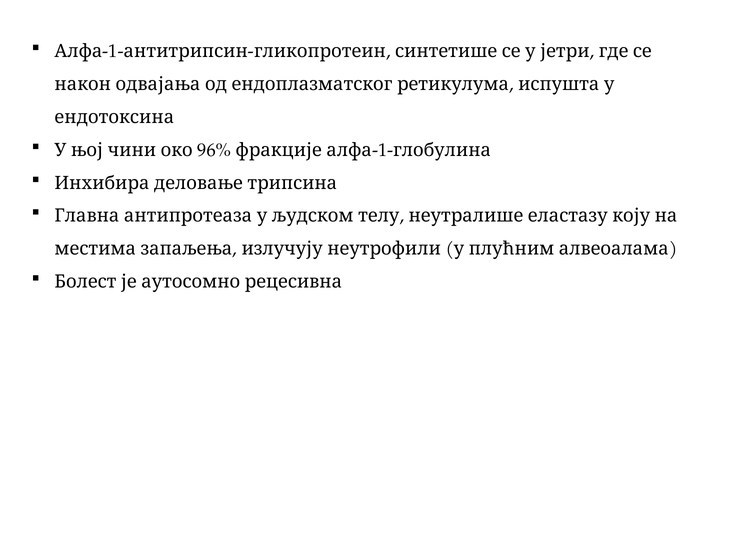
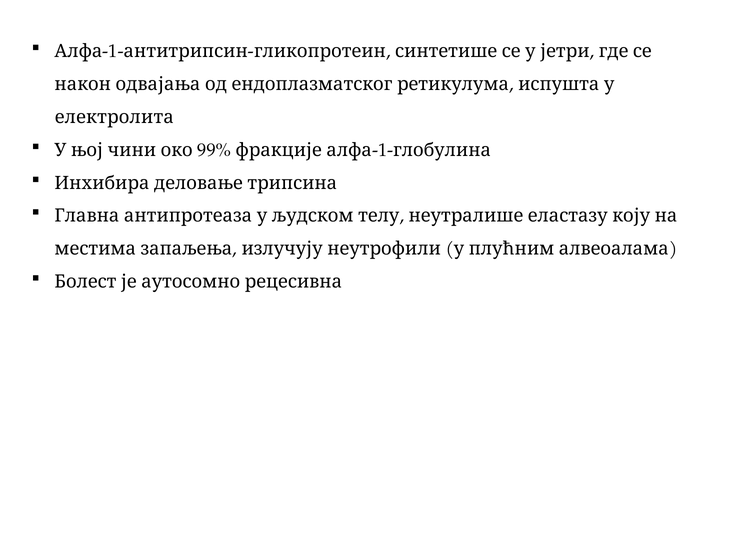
ендотоксина: ендотоксина -> електролита
96%: 96% -> 99%
